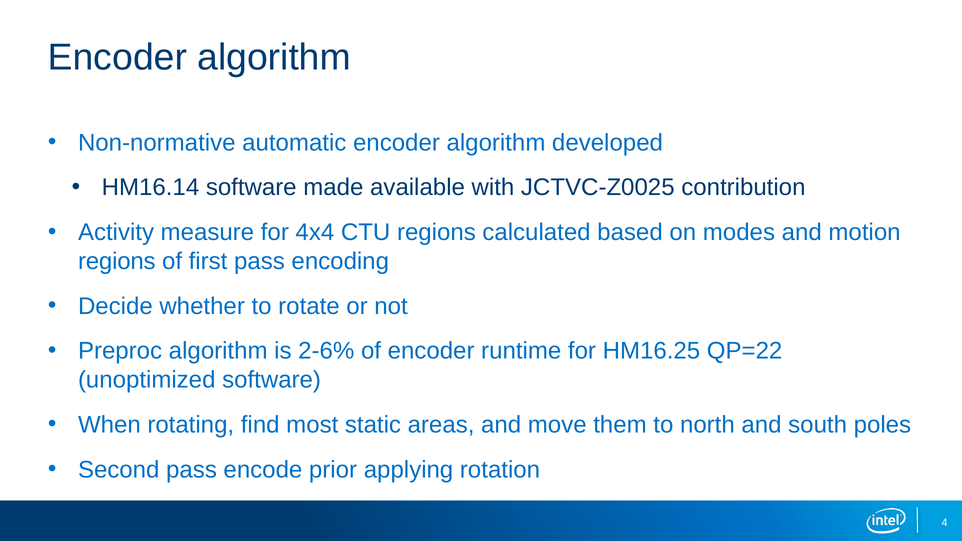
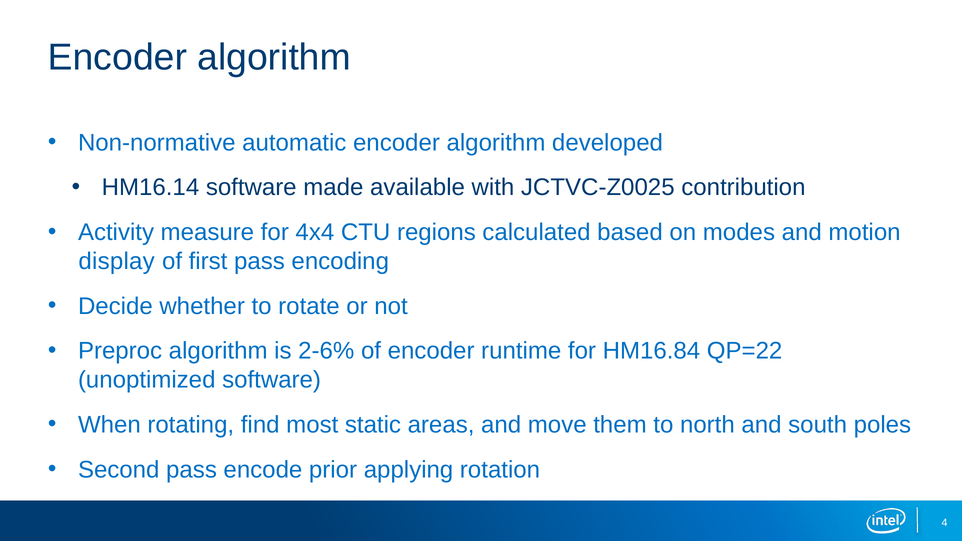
regions at (117, 261): regions -> display
HM16.25: HM16.25 -> HM16.84
